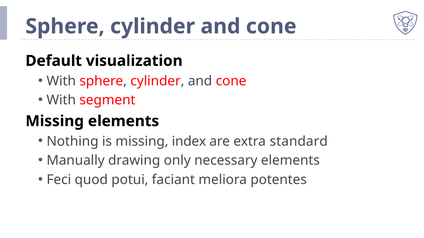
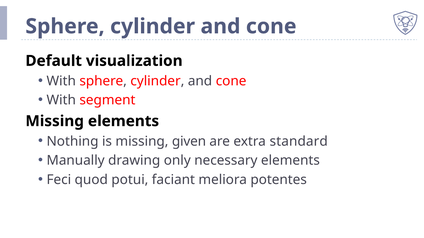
index: index -> given
